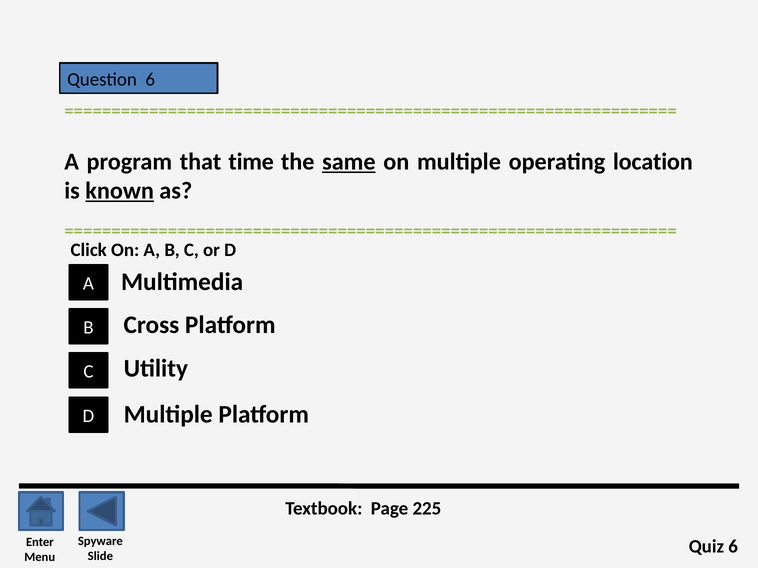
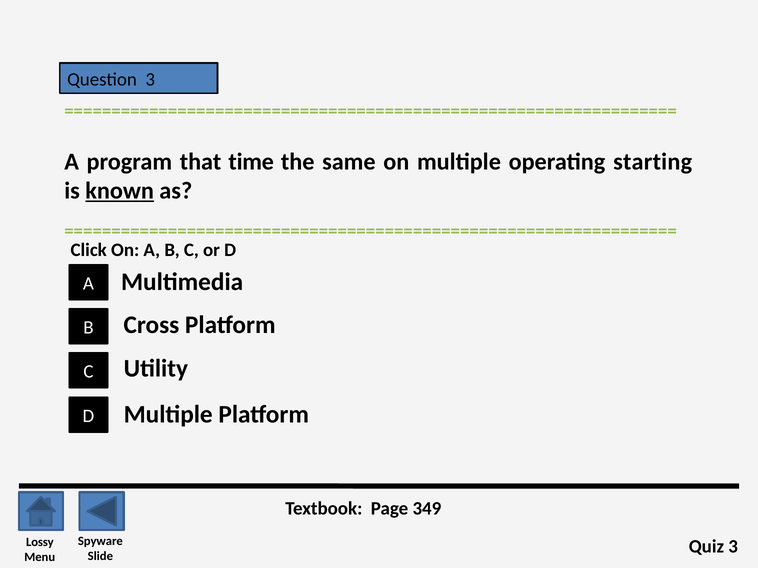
Question 6: 6 -> 3
same underline: present -> none
location: location -> starting
225: 225 -> 349
Enter: Enter -> Lossy
Quiz 6: 6 -> 3
